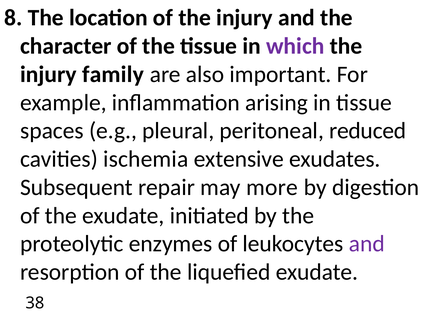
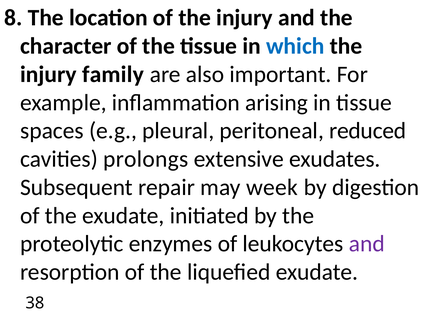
which colour: purple -> blue
ischemia: ischemia -> prolongs
more: more -> week
